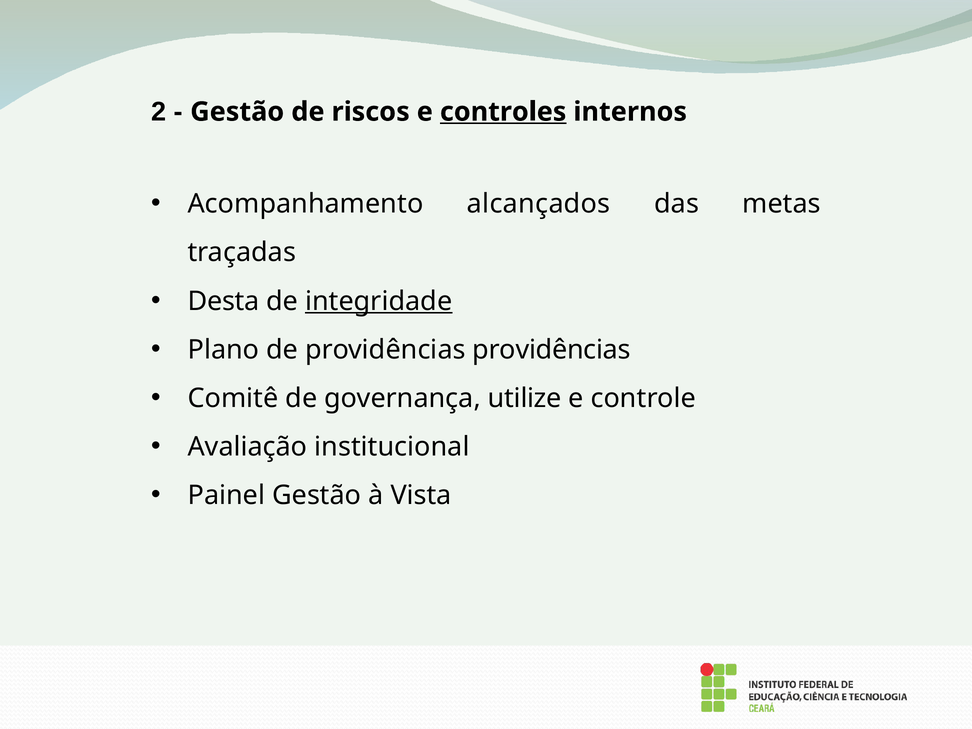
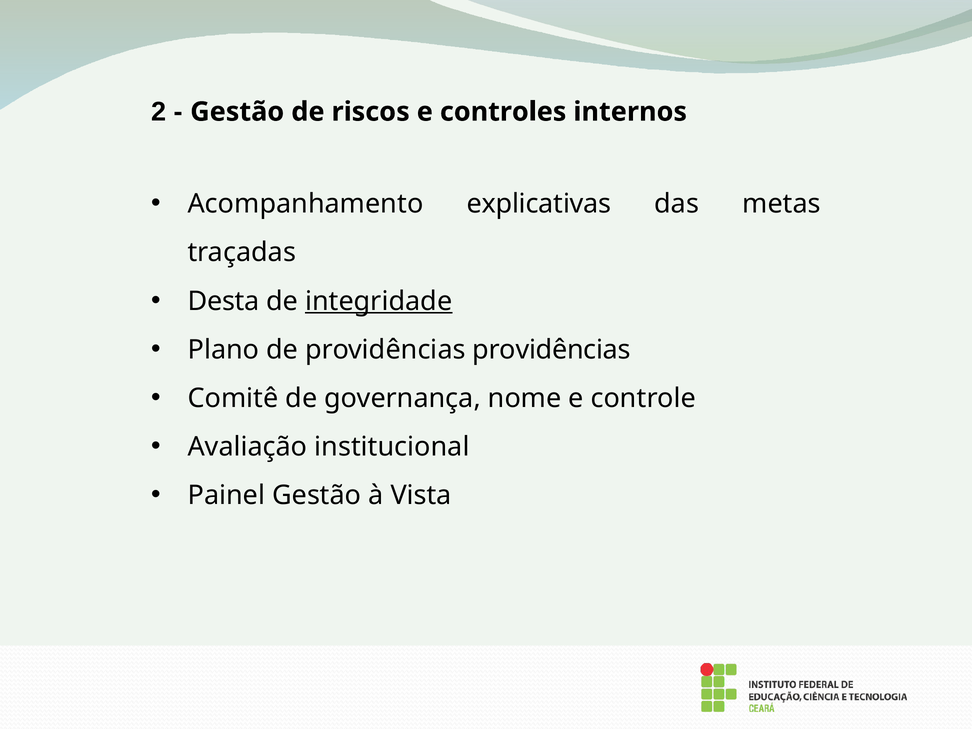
controles underline: present -> none
alcançados: alcançados -> explicativas
utilize: utilize -> nome
